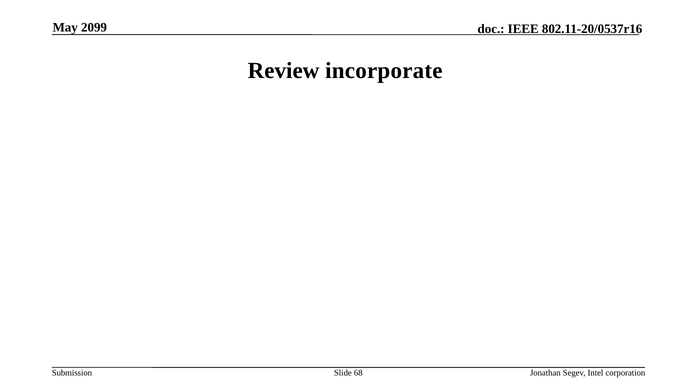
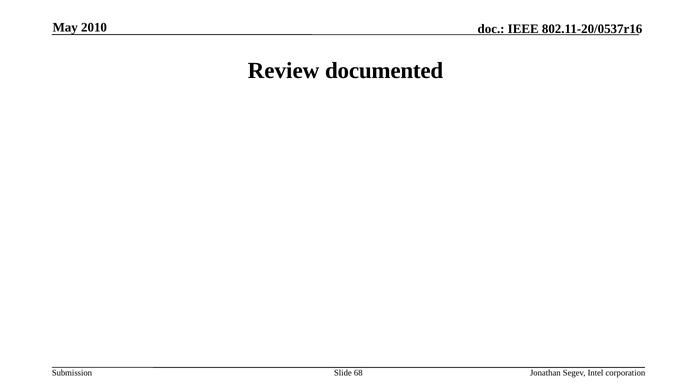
2099: 2099 -> 2010
incorporate: incorporate -> documented
